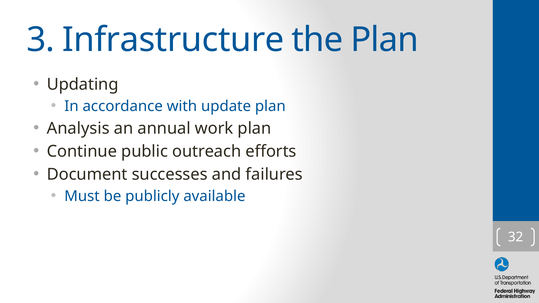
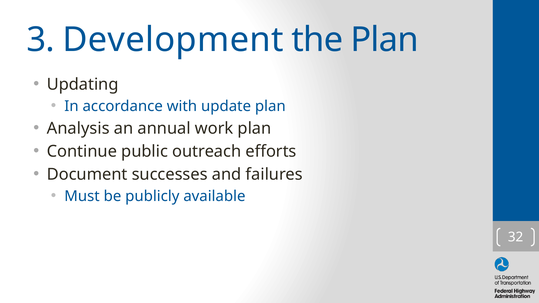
Infrastructure: Infrastructure -> Development
